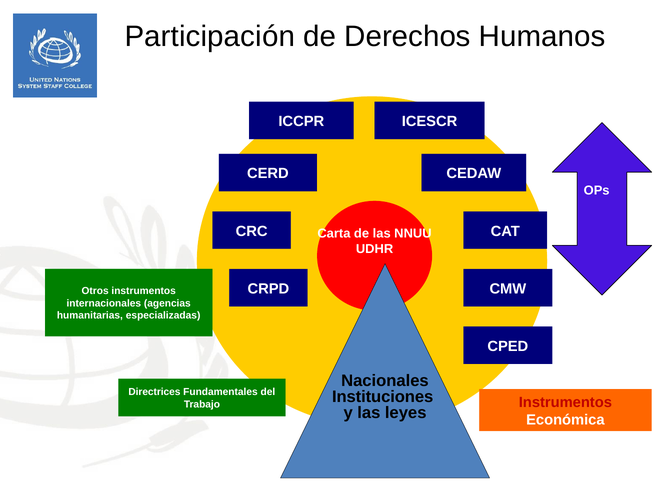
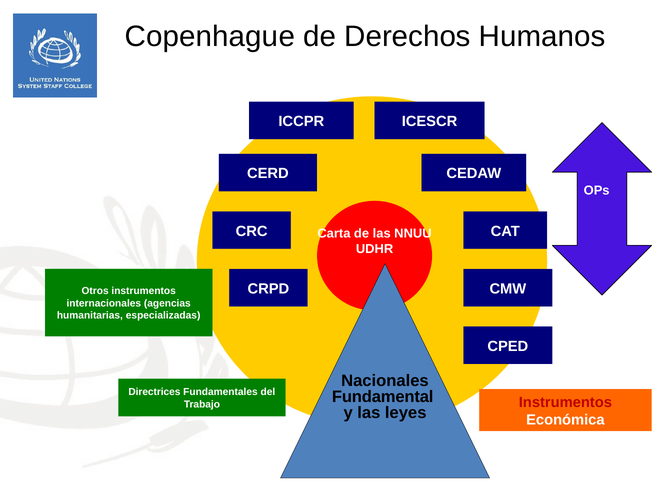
Participación: Participación -> Copenhague
Instituciones: Instituciones -> Fundamental
